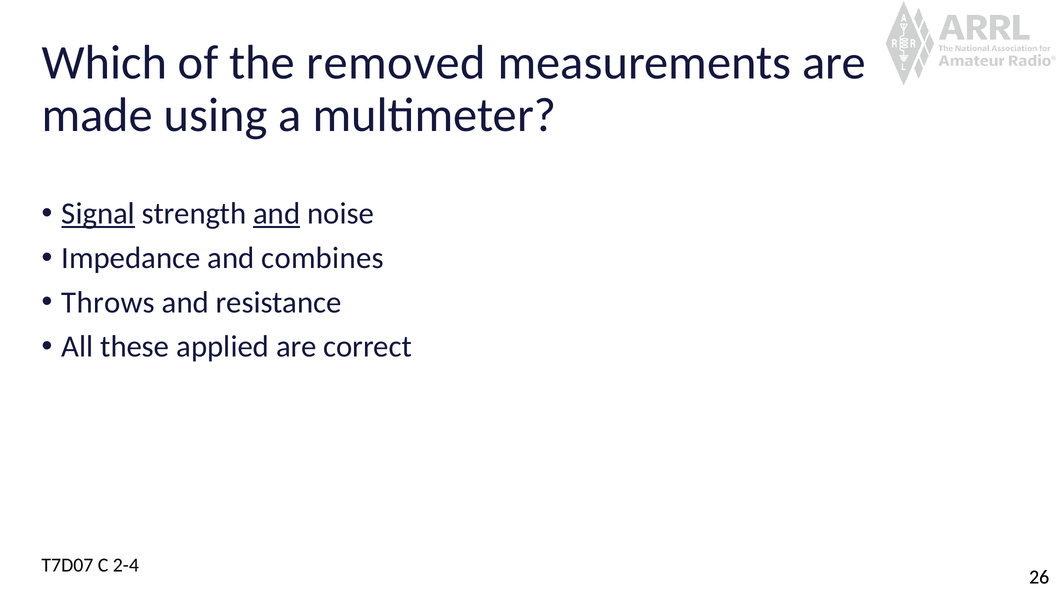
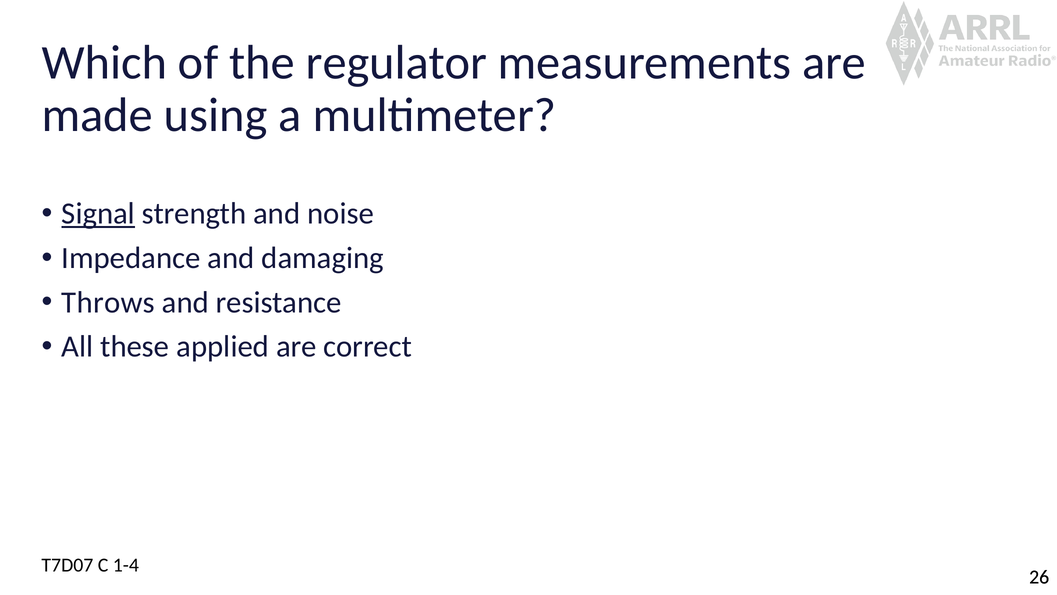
removed: removed -> regulator
and at (277, 214) underline: present -> none
combines: combines -> damaging
2-4: 2-4 -> 1-4
